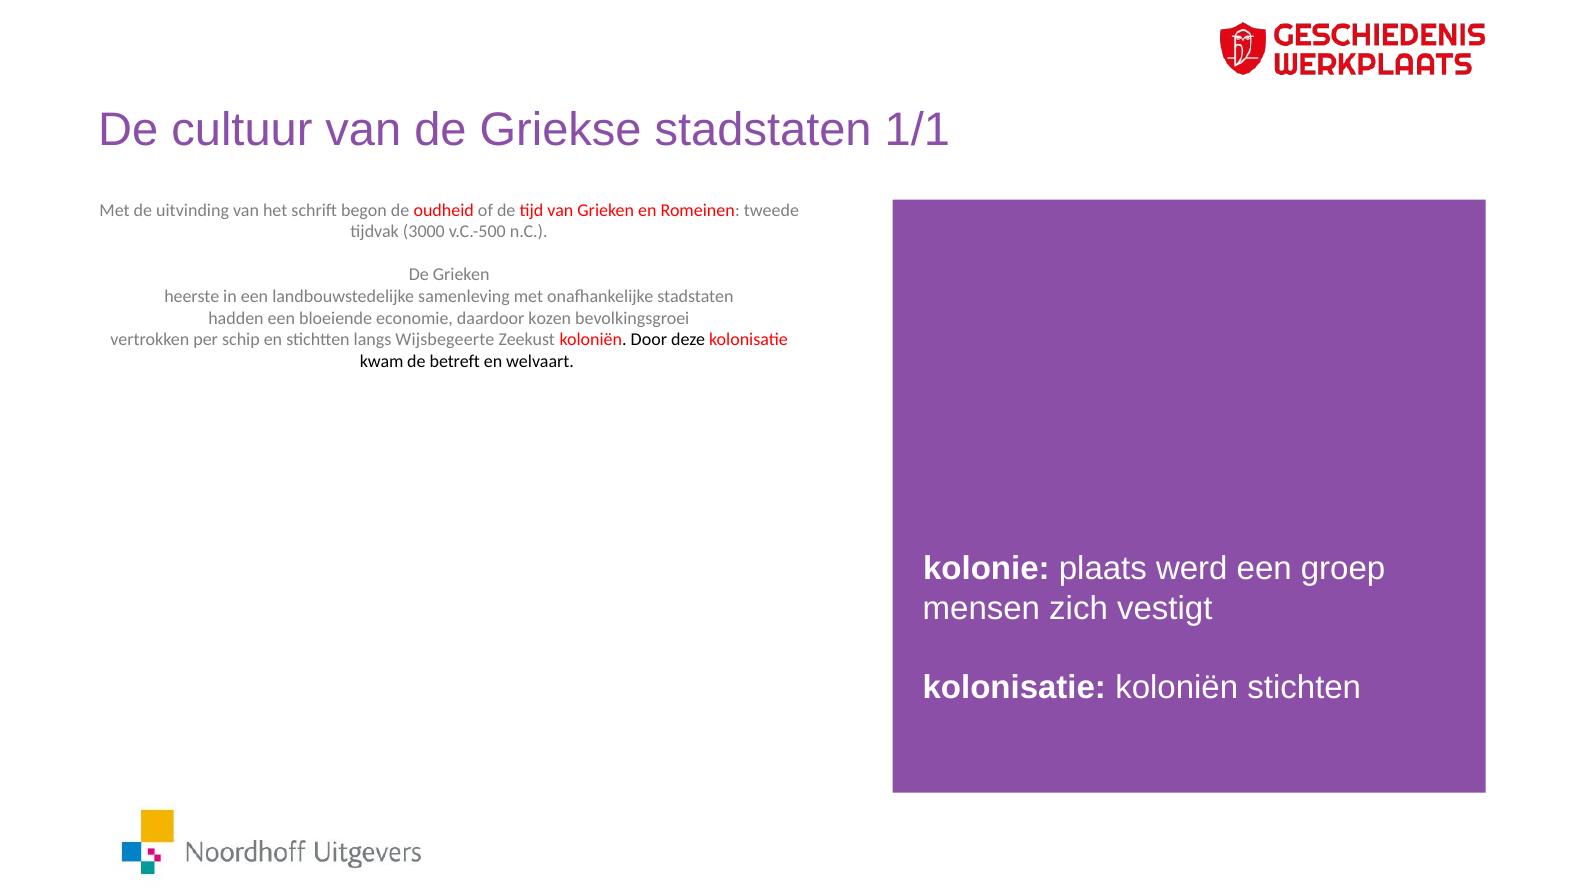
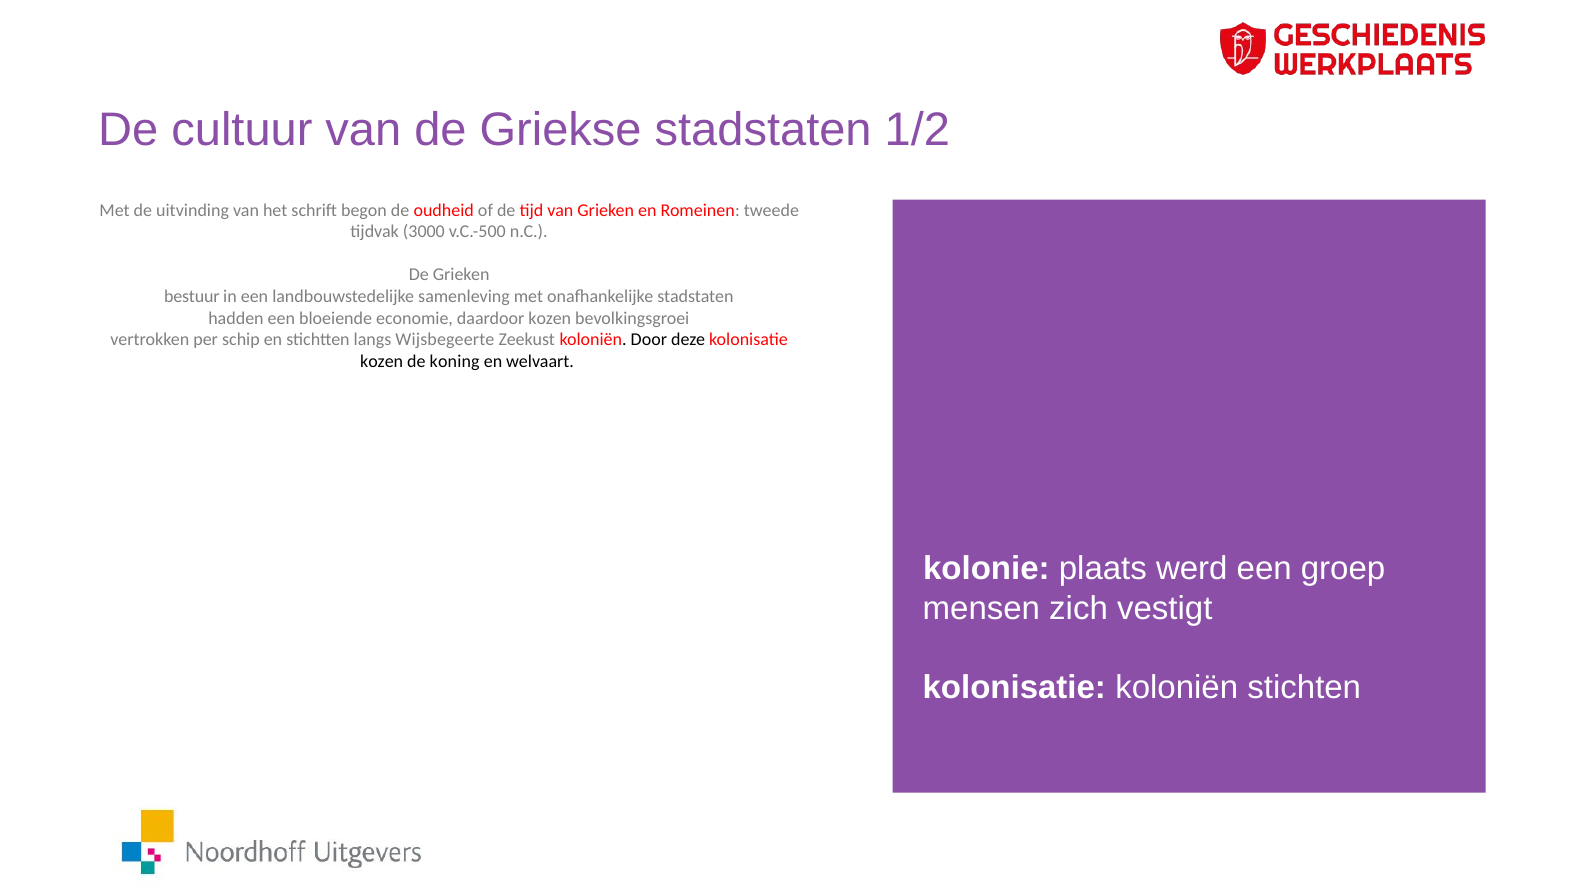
1/1: 1/1 -> 1/2
heerste: heerste -> bestuur
kwam at (382, 361): kwam -> kozen
betreft: betreft -> koning
